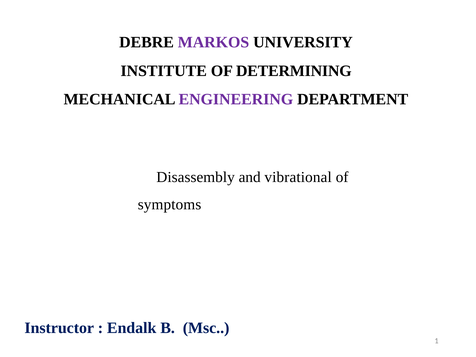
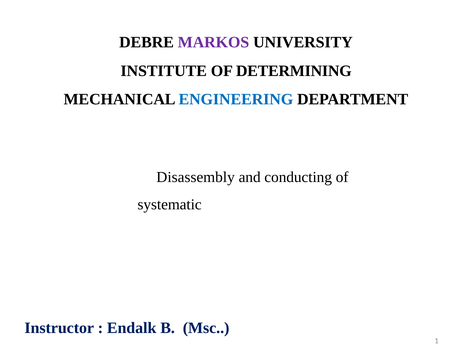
ENGINEERING colour: purple -> blue
vibrational: vibrational -> conducting
symptoms: symptoms -> systematic
